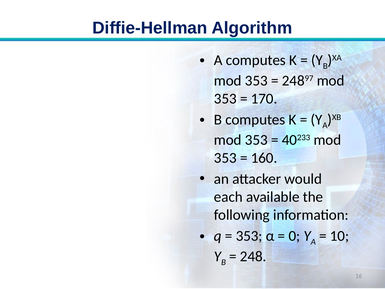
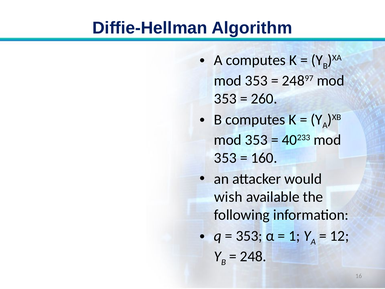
170: 170 -> 260
each: each -> wish
0: 0 -> 1
10: 10 -> 12
